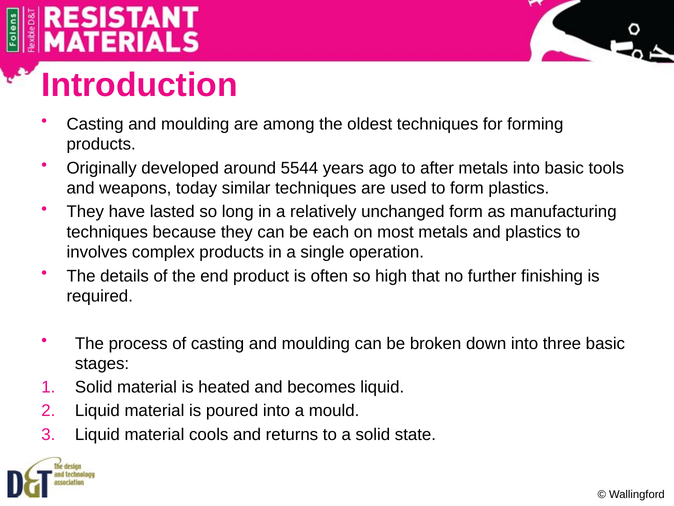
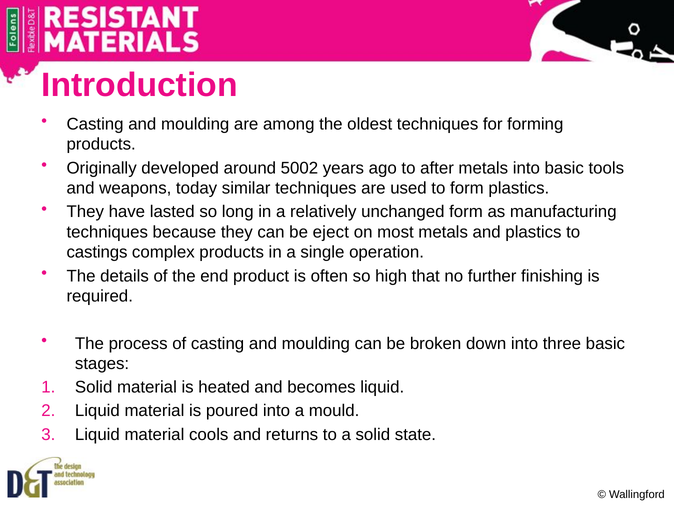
5544: 5544 -> 5002
each: each -> eject
involves: involves -> castings
